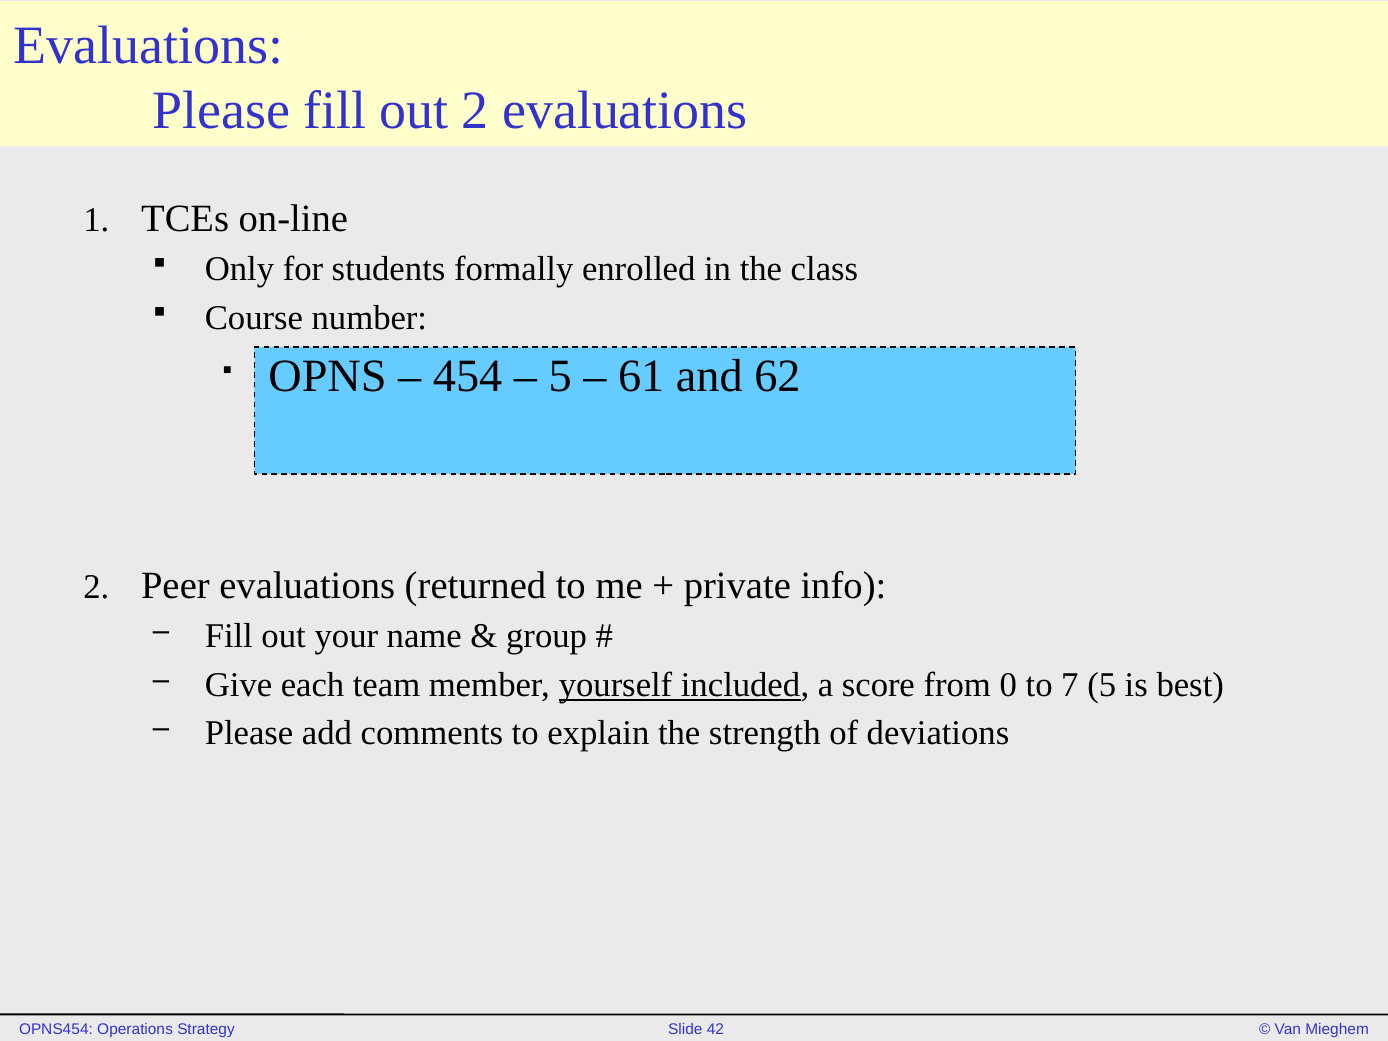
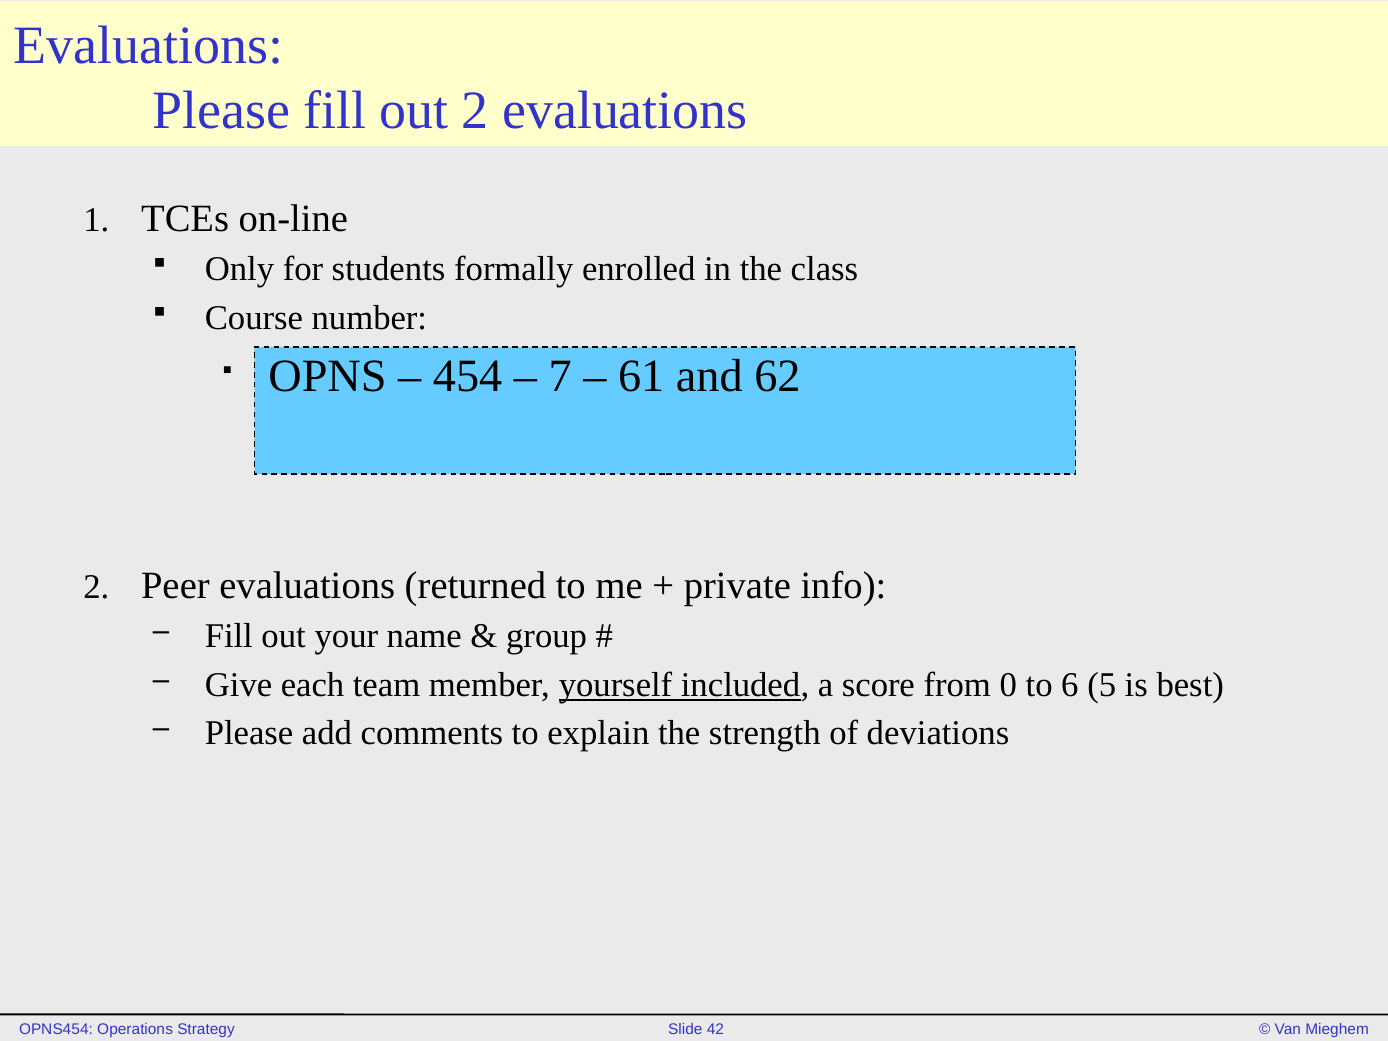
5 at (560, 376): 5 -> 7
7: 7 -> 6
